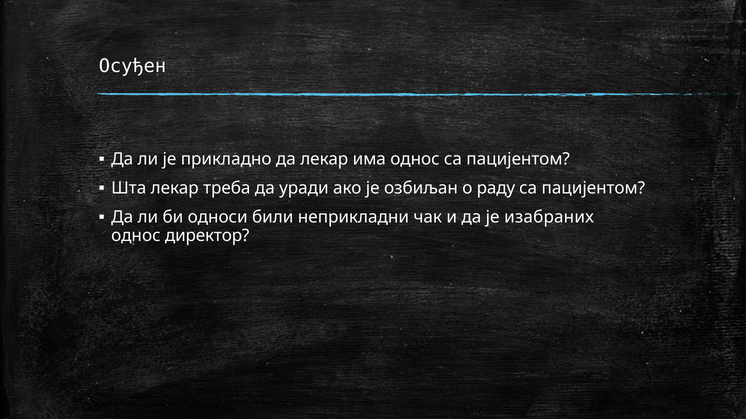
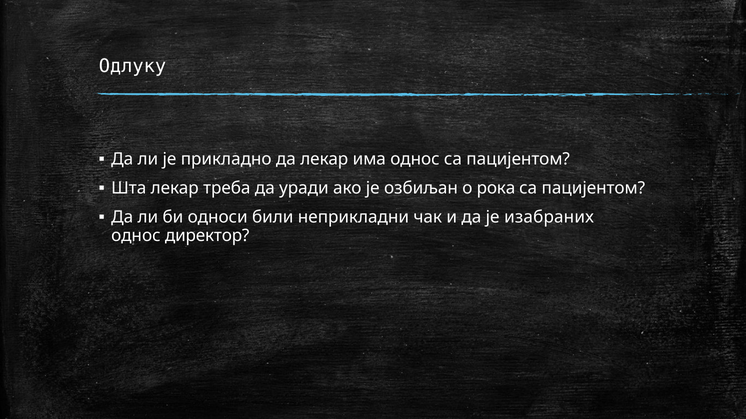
Осуђен: Осуђен -> Одлуку
раду: раду -> рока
